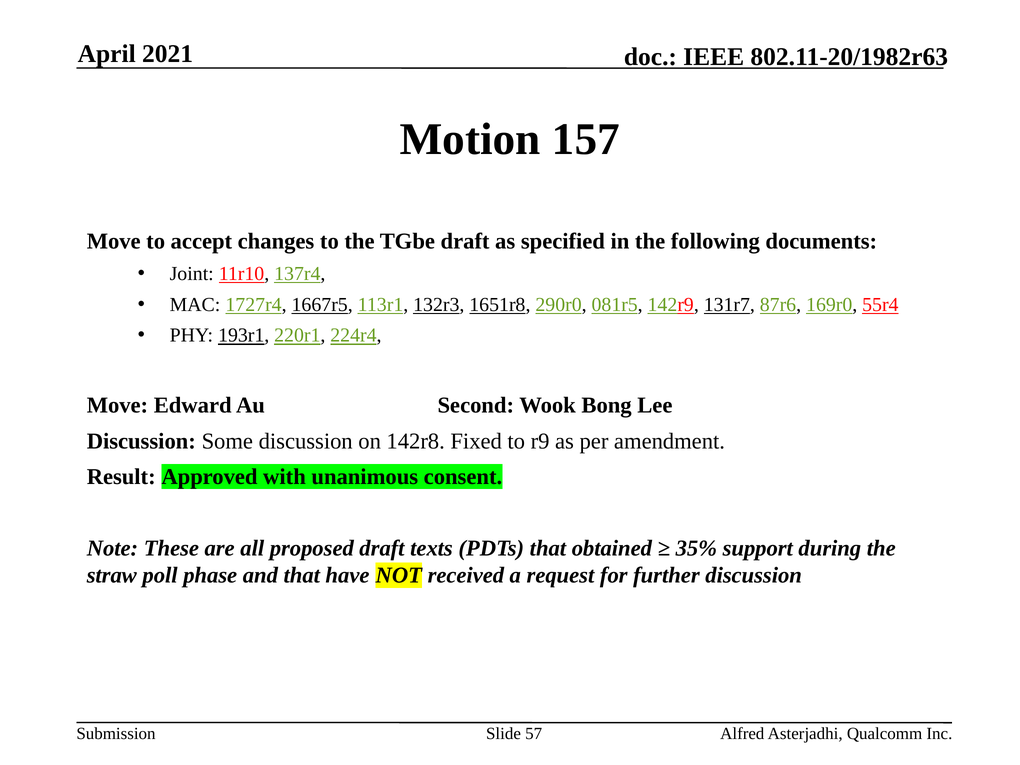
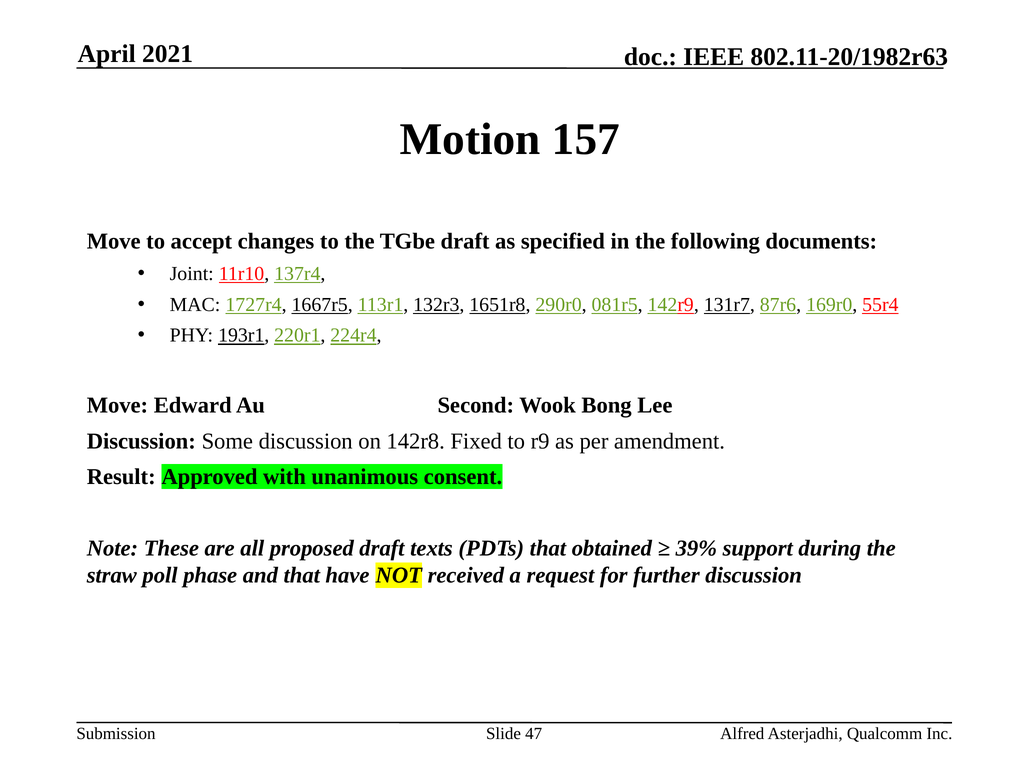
35%: 35% -> 39%
57: 57 -> 47
